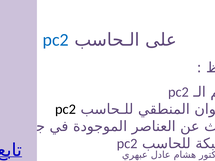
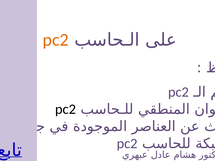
pc2 at (56, 40) colour: blue -> orange
